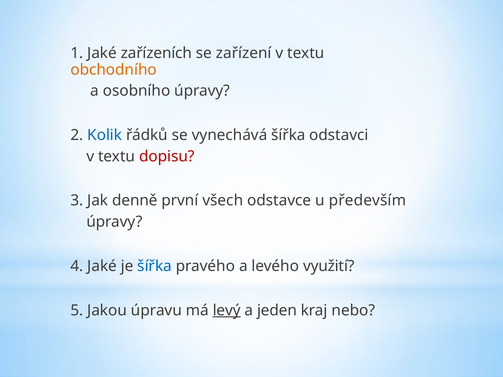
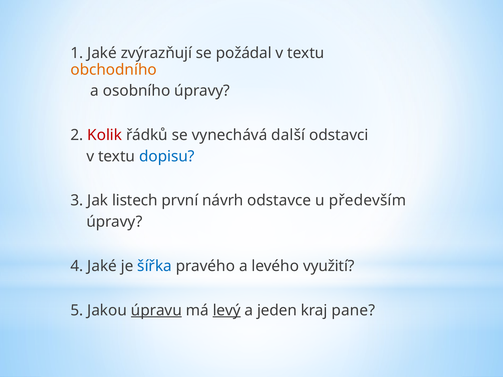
zařízeních: zařízeních -> zvýrazňují
zařízení: zařízení -> požádal
Kolik colour: blue -> red
vynechává šířka: šířka -> další
dopisu colour: red -> blue
denně: denně -> listech
všech: všech -> návrh
úpravu underline: none -> present
nebo: nebo -> pane
